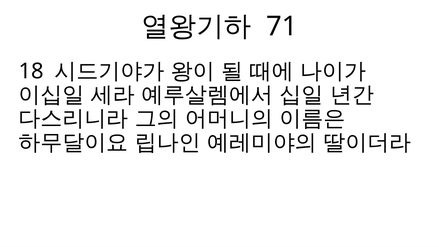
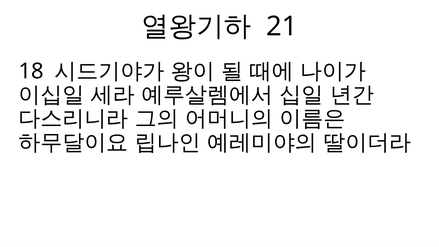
71: 71 -> 21
